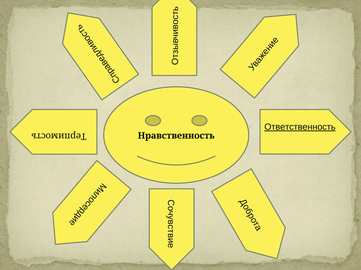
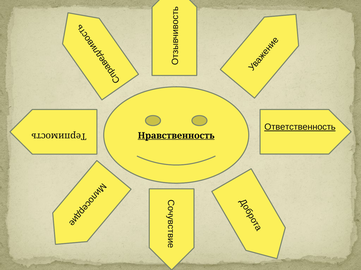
Нравственность underline: none -> present
